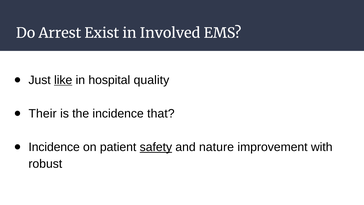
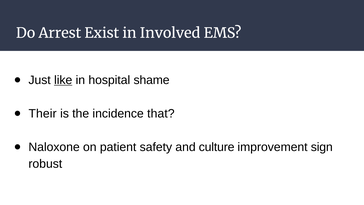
quality: quality -> shame
Incidence at (54, 147): Incidence -> Naloxone
safety underline: present -> none
nature: nature -> culture
with: with -> sign
